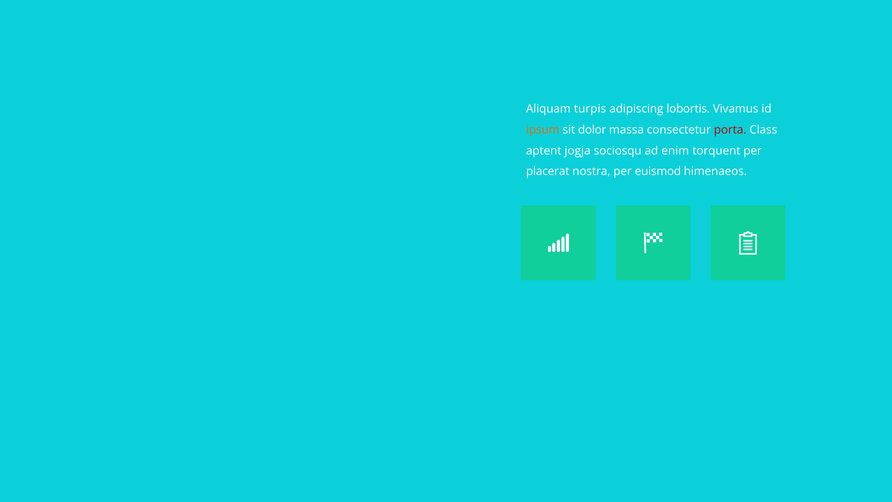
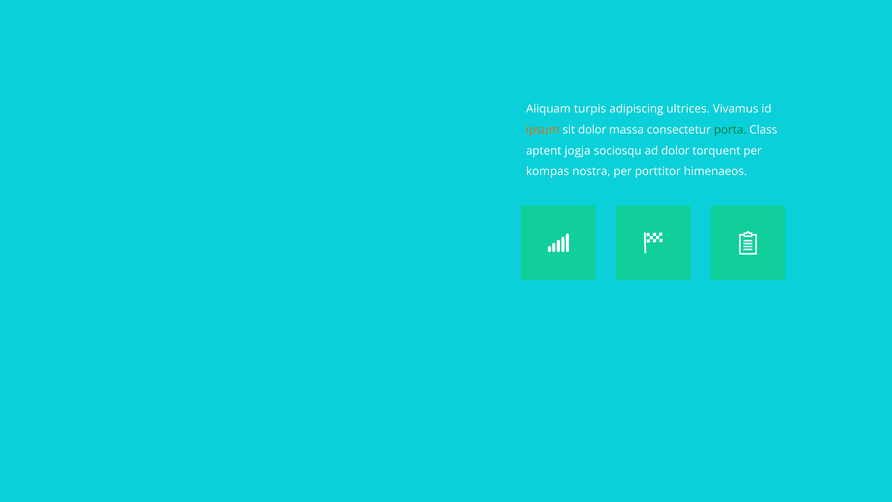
lobortis: lobortis -> ultrices
porta colour: red -> green
ad enim: enim -> dolor
placerat: placerat -> kompas
euismod: euismod -> porttitor
